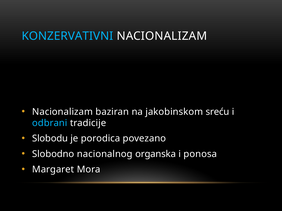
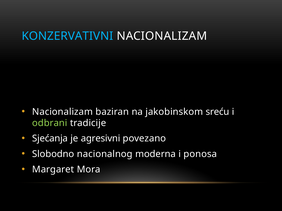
odbrani colour: light blue -> light green
Slobodu: Slobodu -> Sjećanja
porodica: porodica -> agresivni
organska: organska -> moderna
